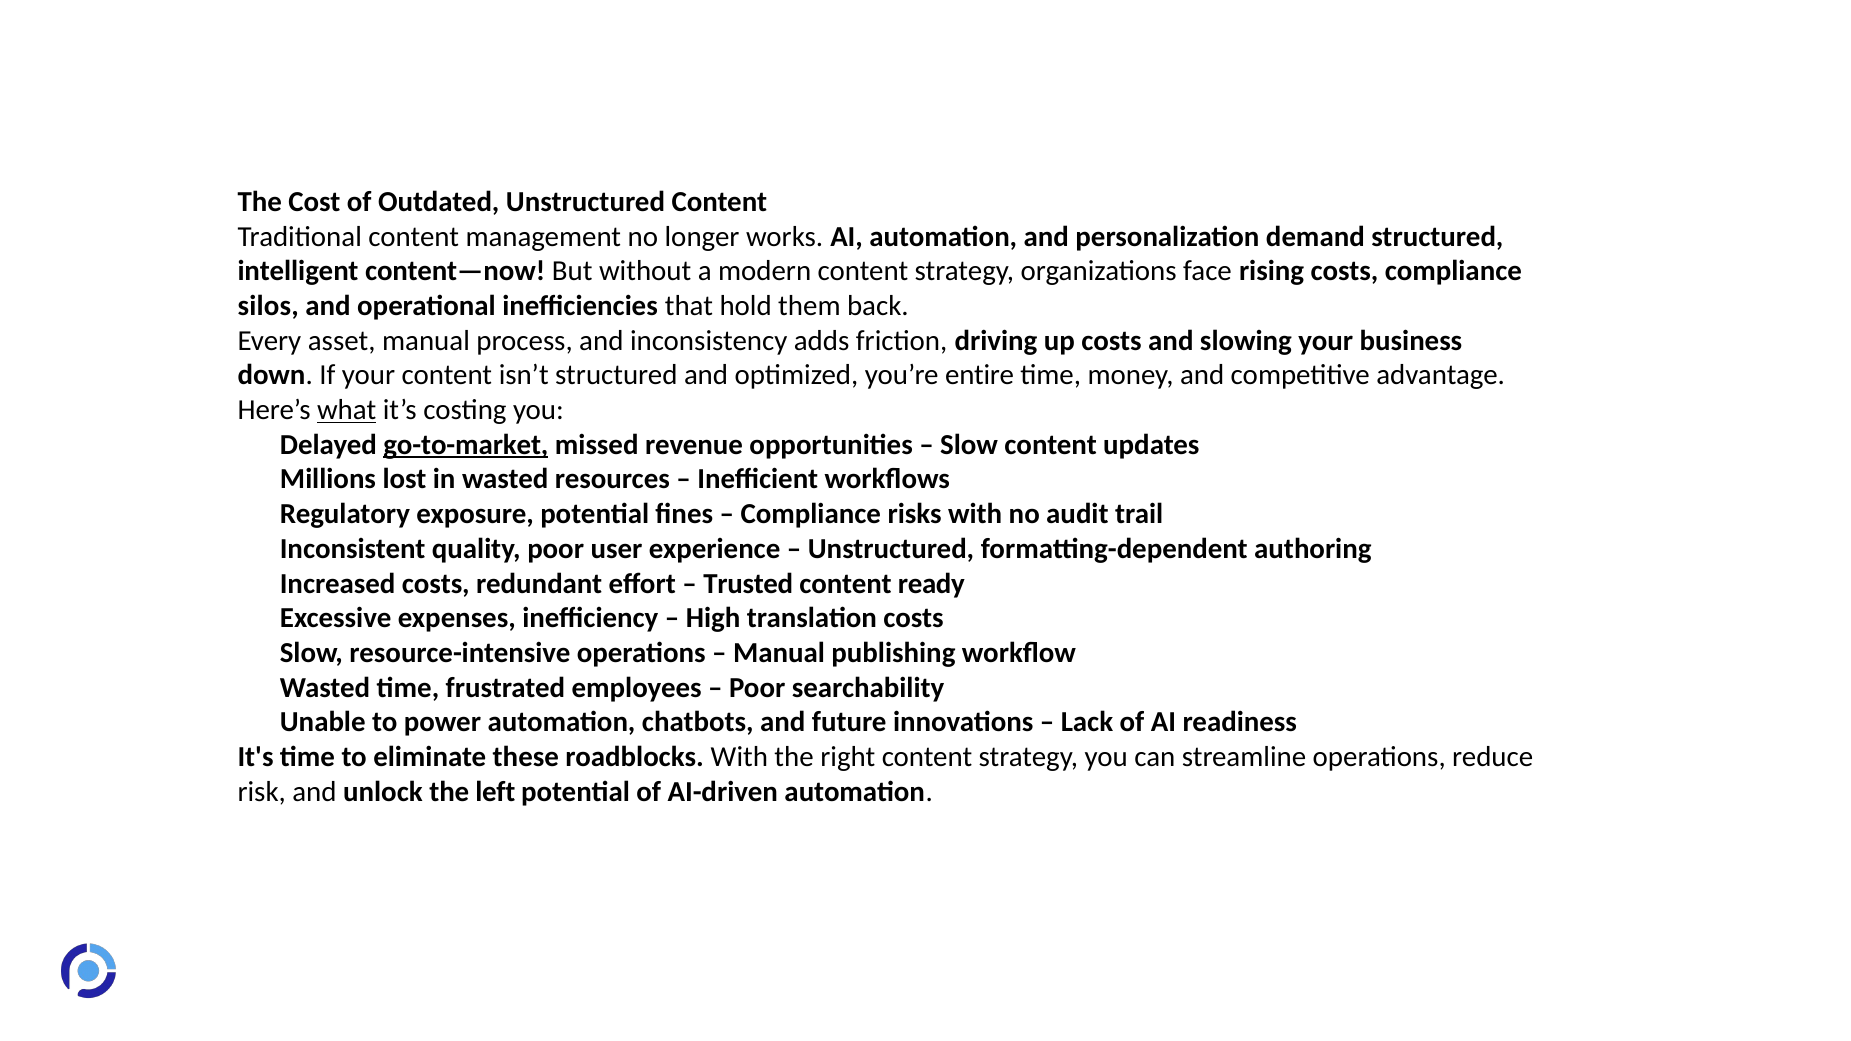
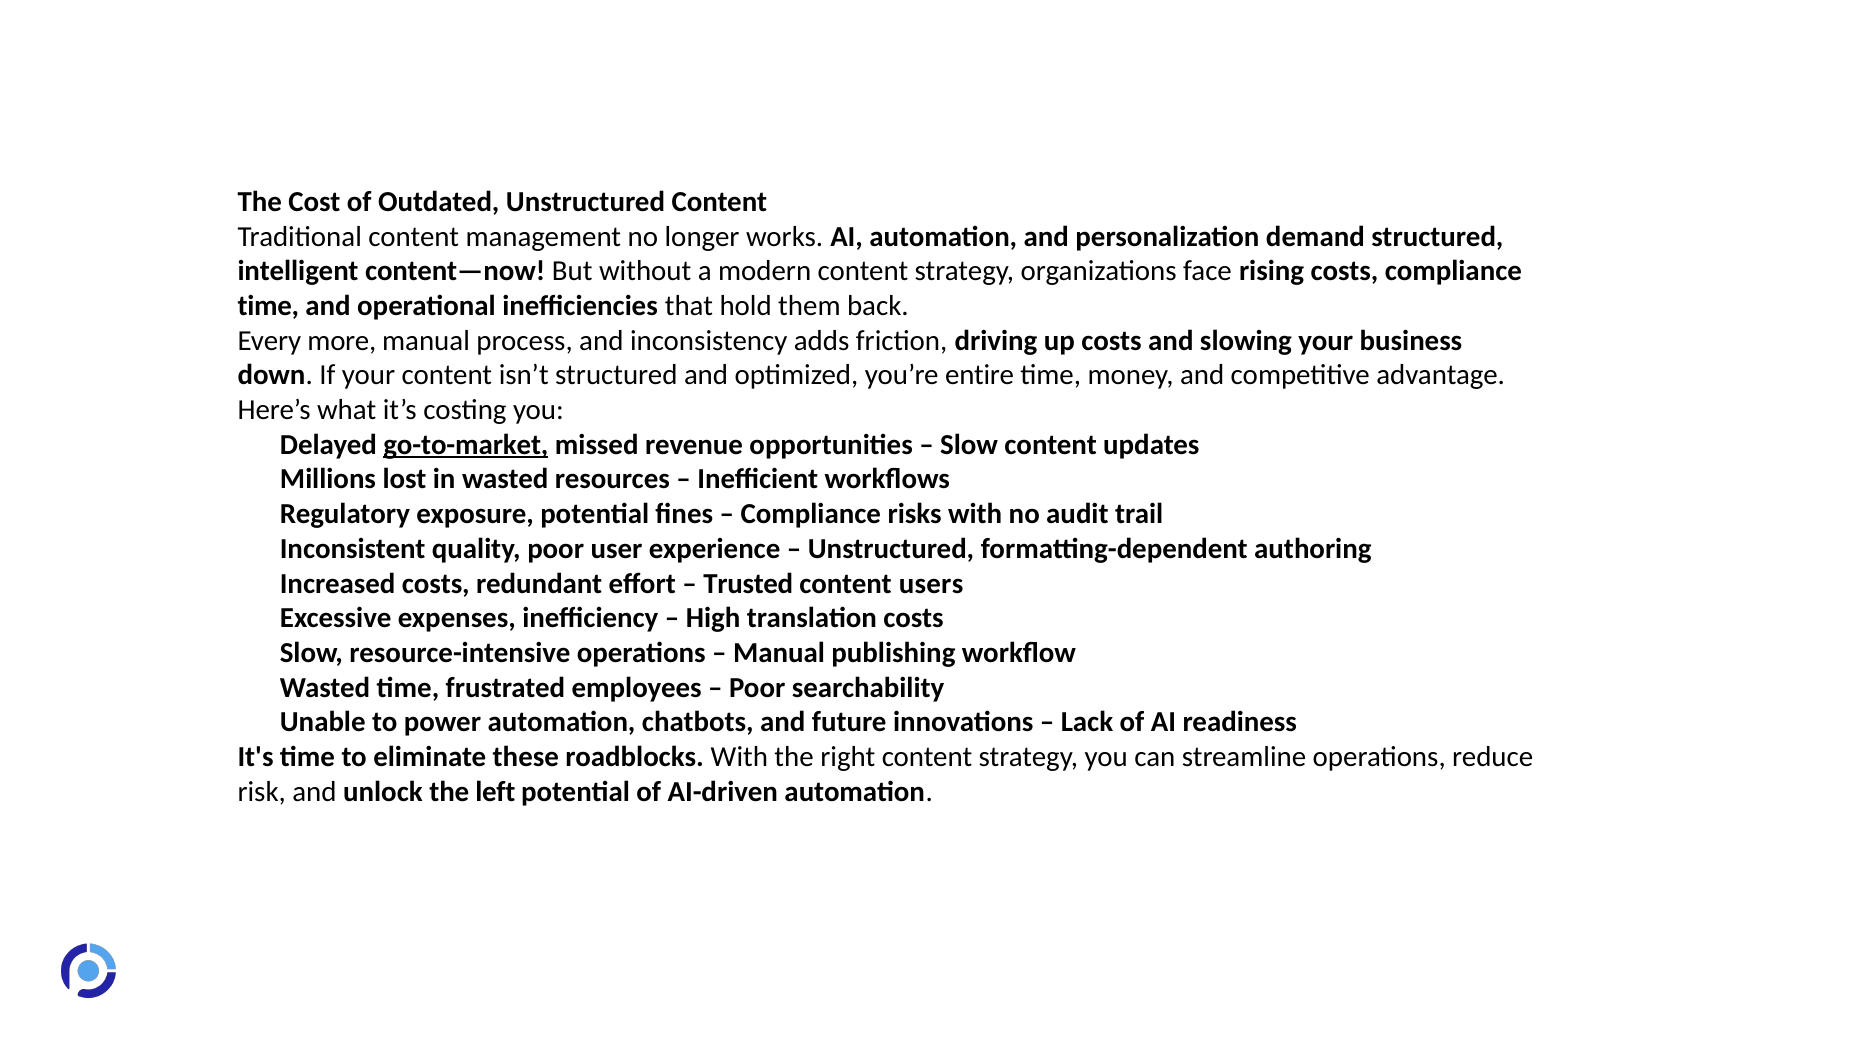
silos at (268, 306): silos -> time
asset: asset -> more
what underline: present -> none
ready: ready -> users
